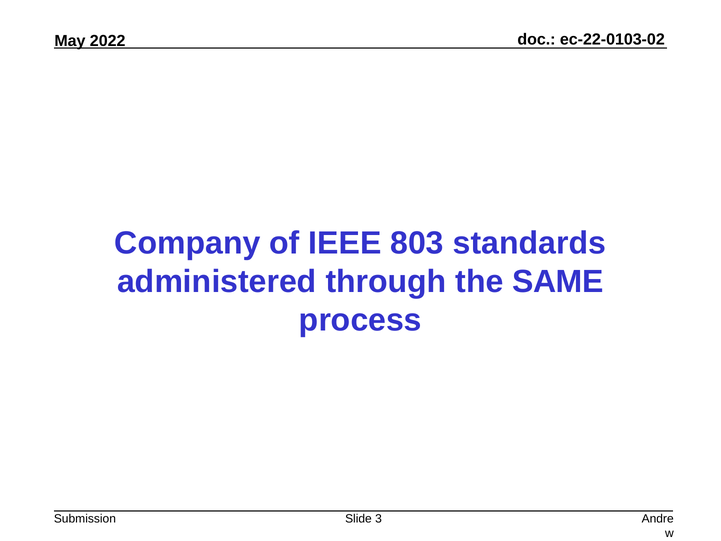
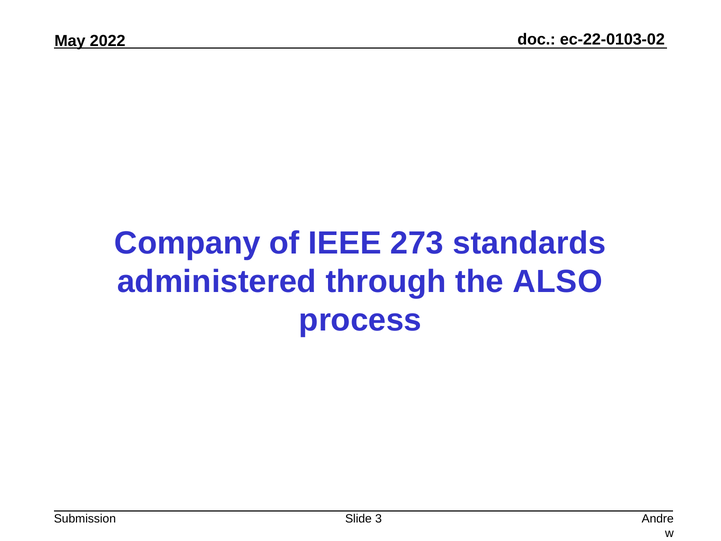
803: 803 -> 273
SAME: SAME -> ALSO
